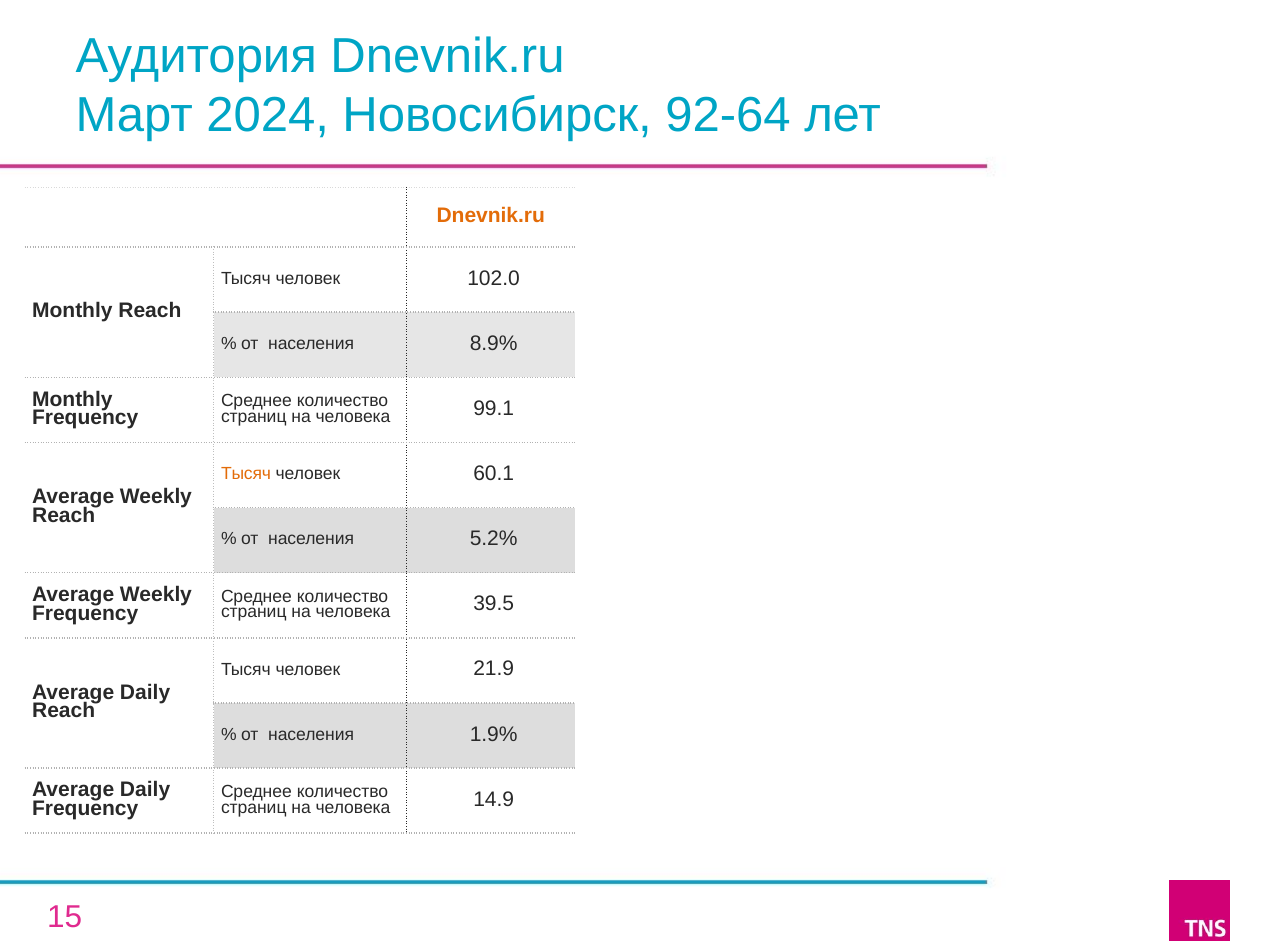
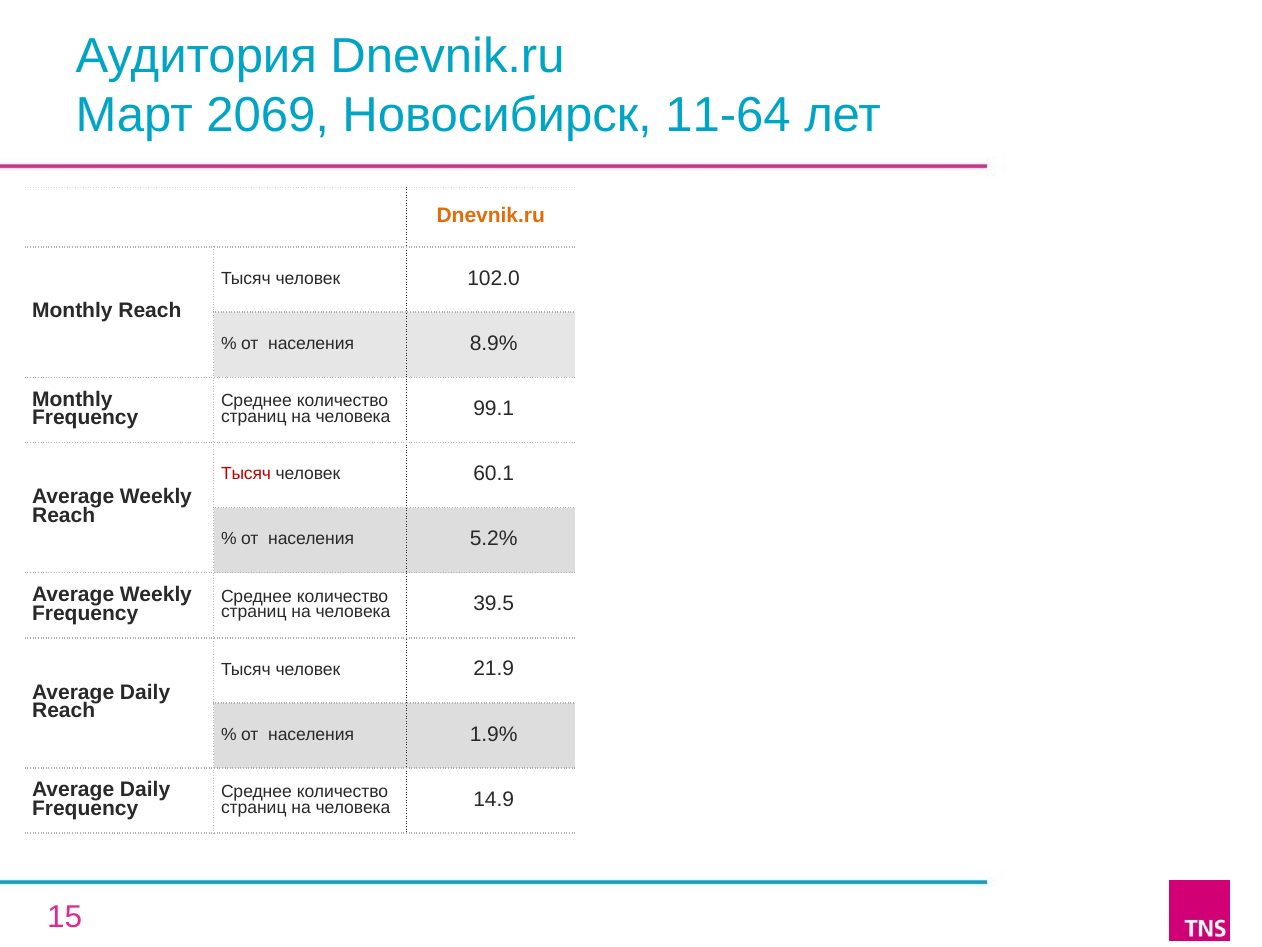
2024: 2024 -> 2069
92-64: 92-64 -> 11-64
Тысяч at (246, 474) colour: orange -> red
